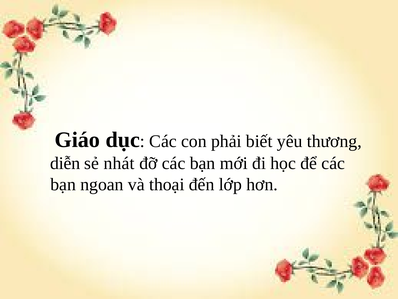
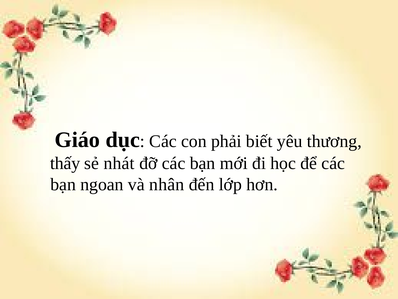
diễn: diễn -> thấy
thoại: thoại -> nhân
